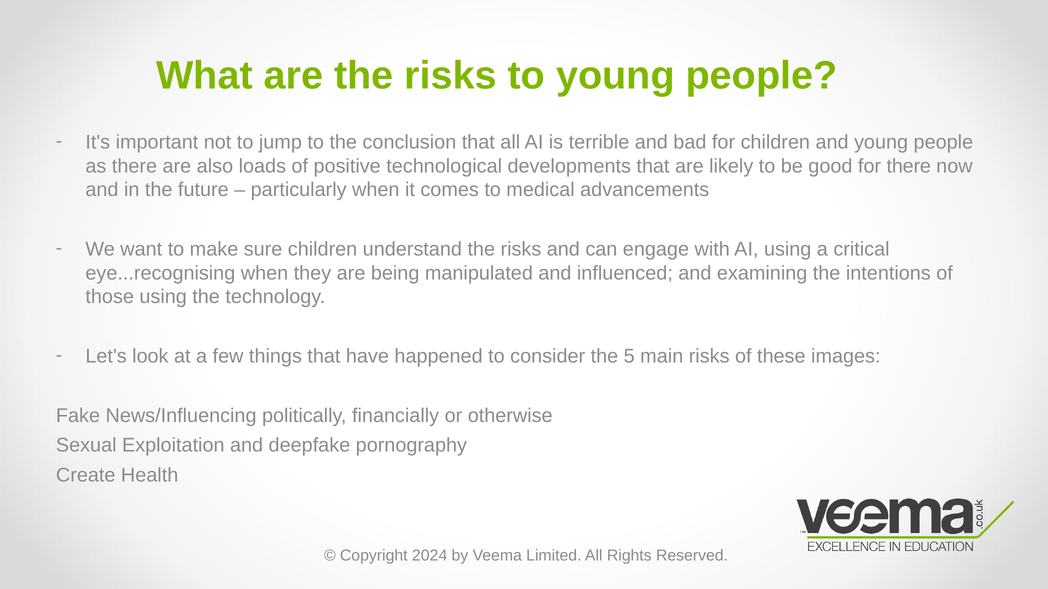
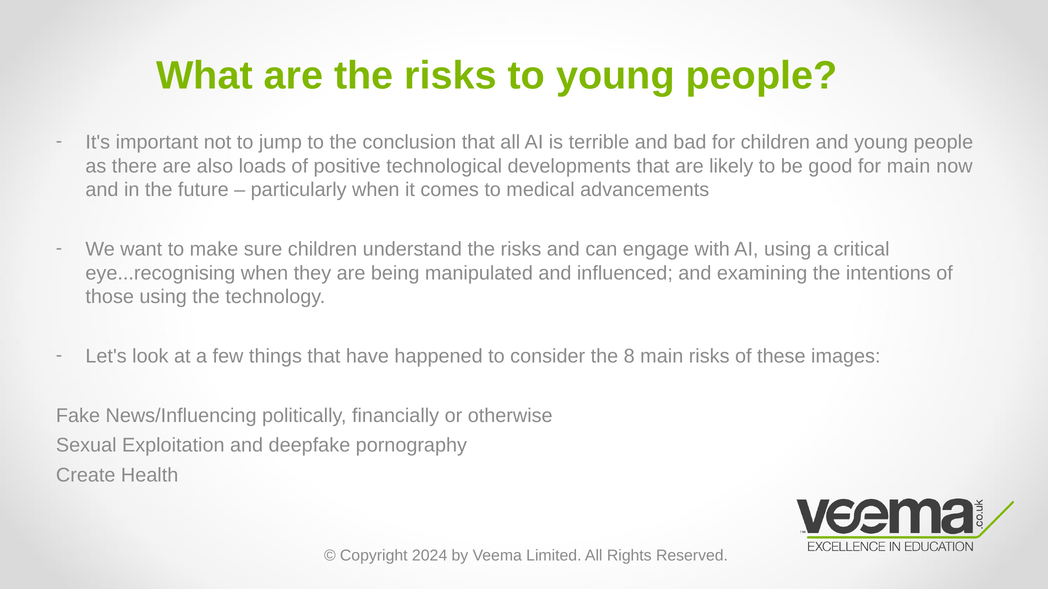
for there: there -> main
5: 5 -> 8
